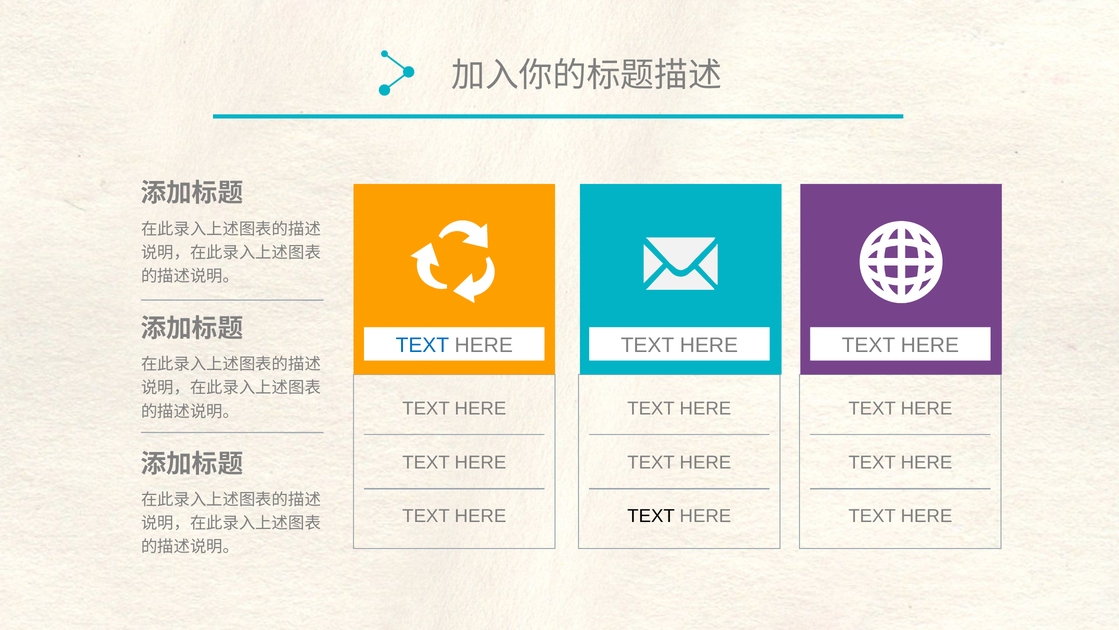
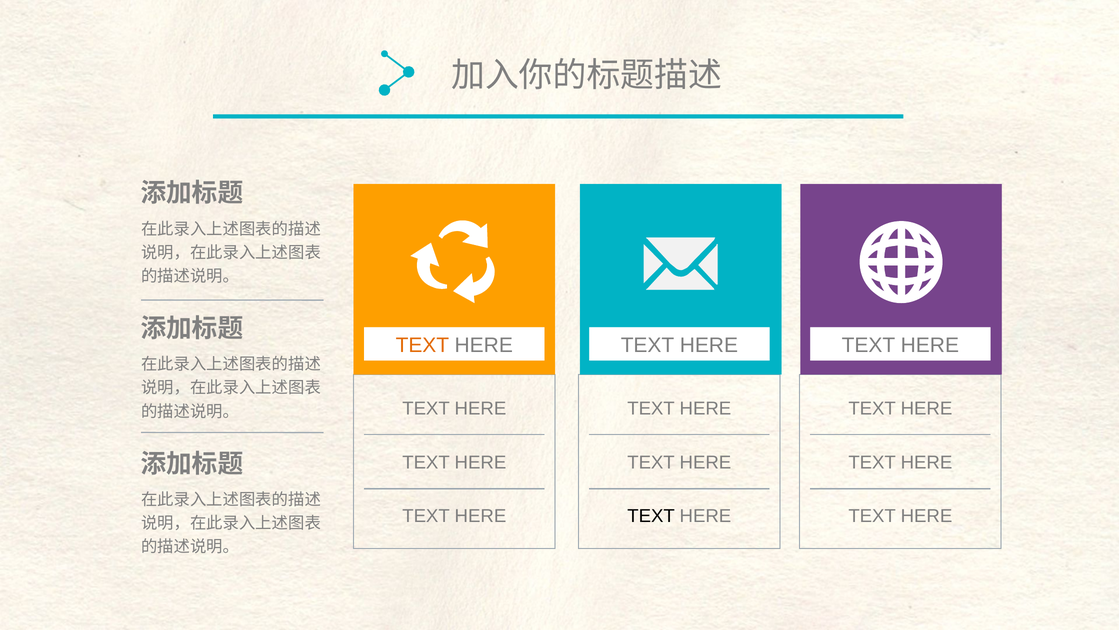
TEXT at (422, 345) colour: blue -> orange
